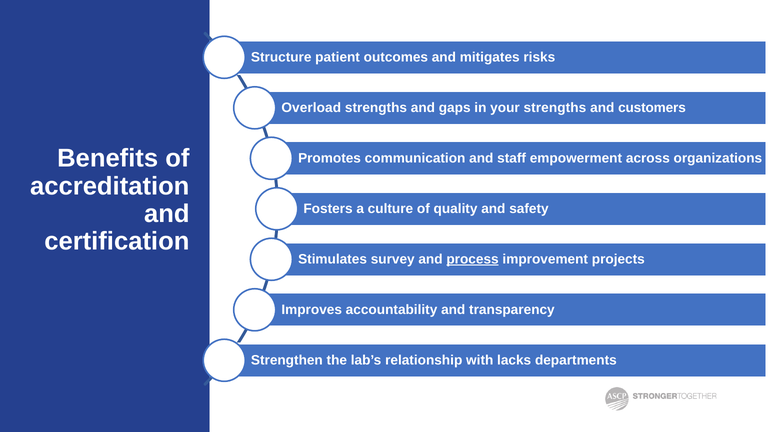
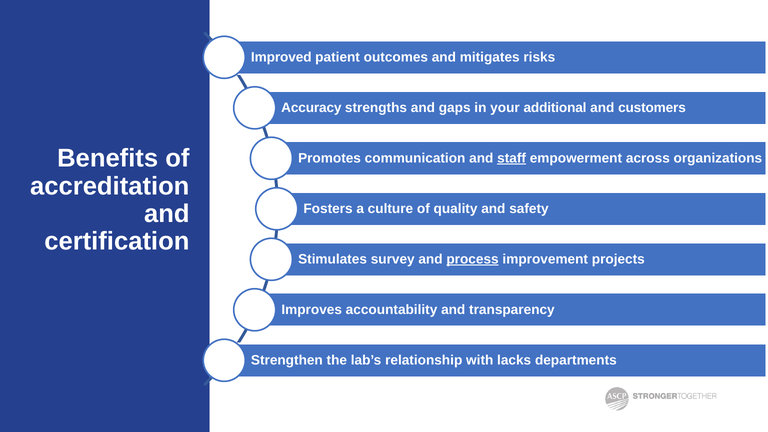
Structure: Structure -> Improved
Overload: Overload -> Accuracy
your strengths: strengths -> additional
staff underline: none -> present
